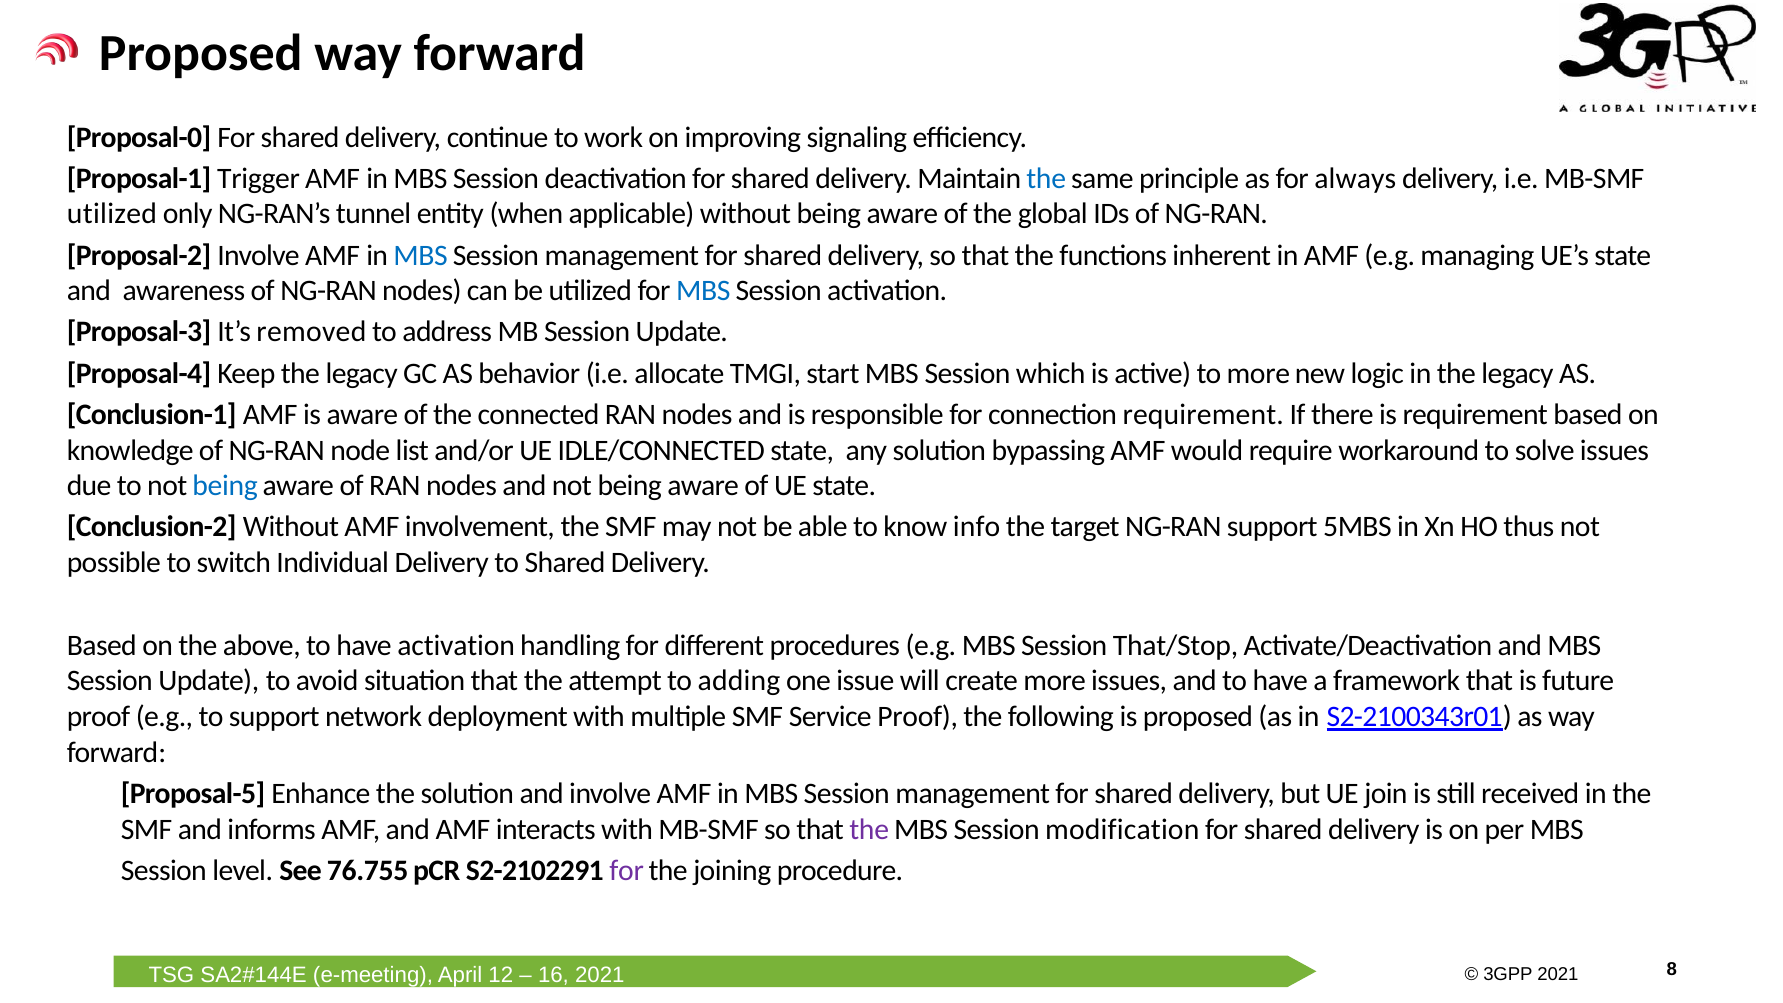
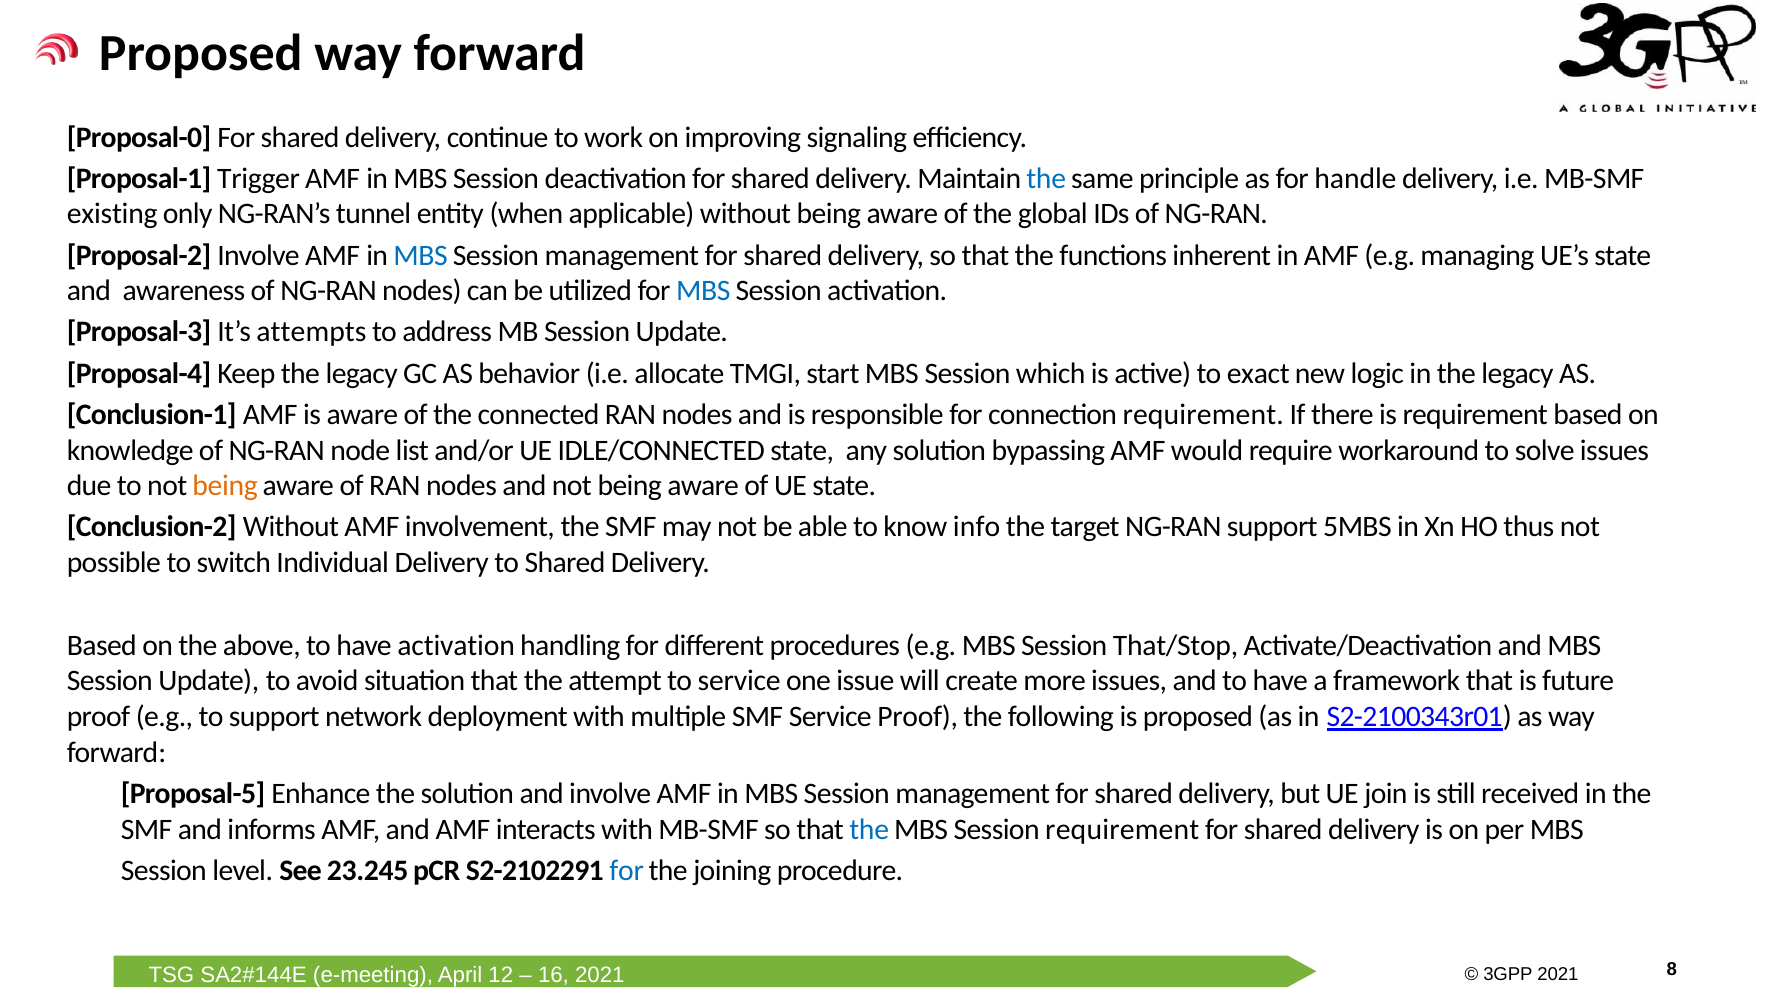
always: always -> handle
utilized at (112, 214): utilized -> existing
removed: removed -> attempts
to more: more -> exact
being at (225, 486) colour: blue -> orange
to adding: adding -> service
the at (869, 830) colour: purple -> blue
Session modification: modification -> requirement
76.755: 76.755 -> 23.245
for at (627, 871) colour: purple -> blue
